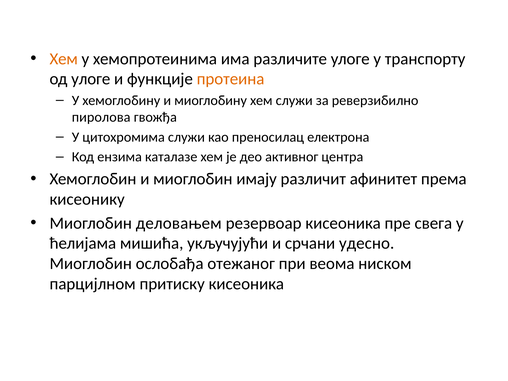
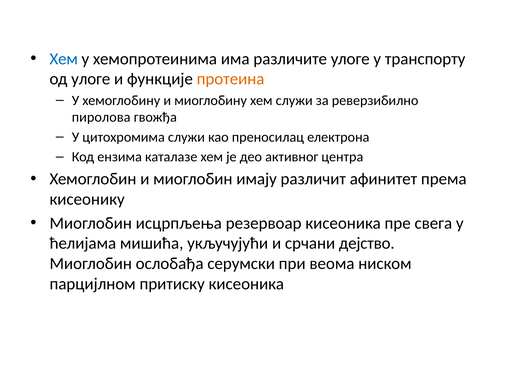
Хем at (64, 59) colour: orange -> blue
деловањем: деловањем -> исцрпљења
удесно: удесно -> дејство
отежаног: отежаног -> серумски
